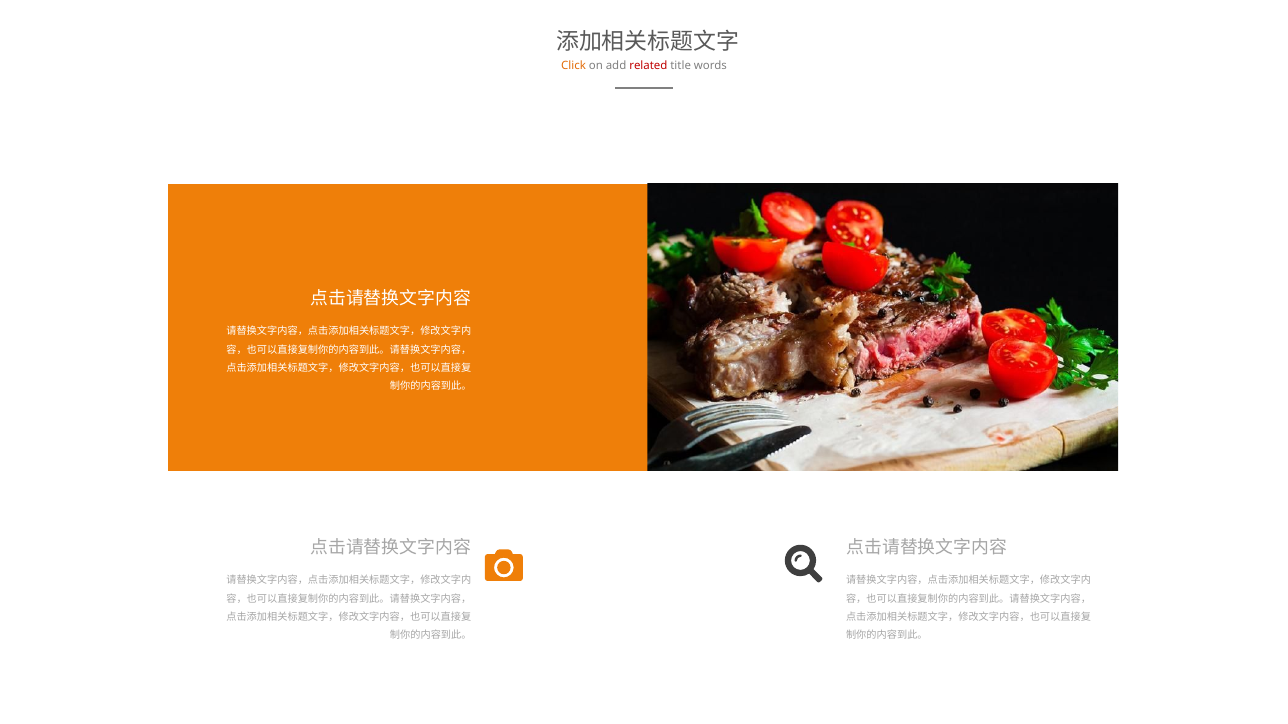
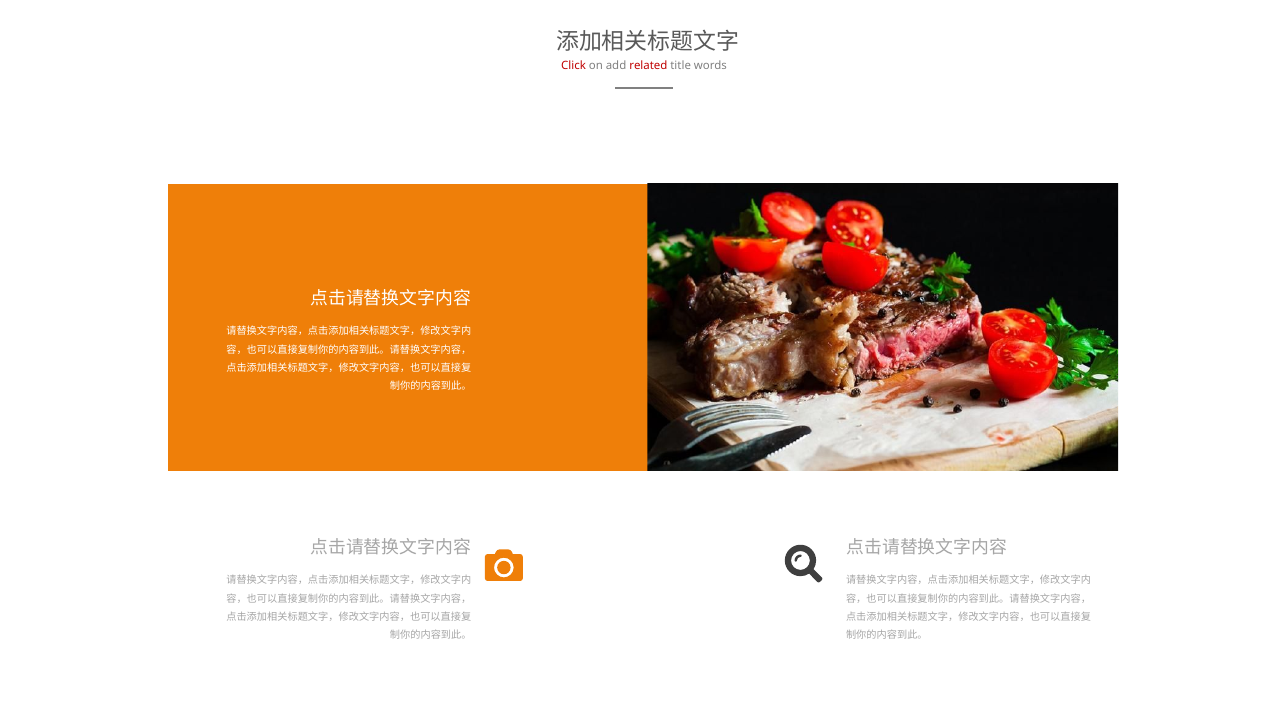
Click colour: orange -> red
